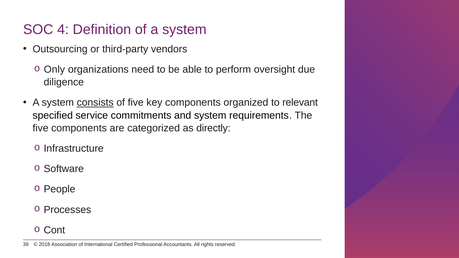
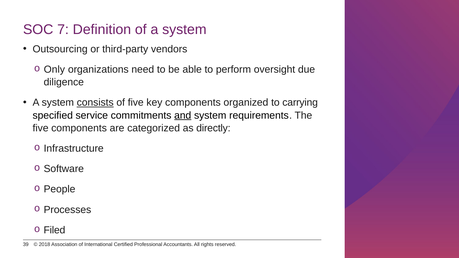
4: 4 -> 7
relevant: relevant -> carrying
and underline: none -> present
Cont: Cont -> Filed
